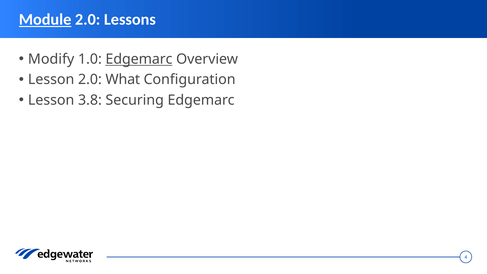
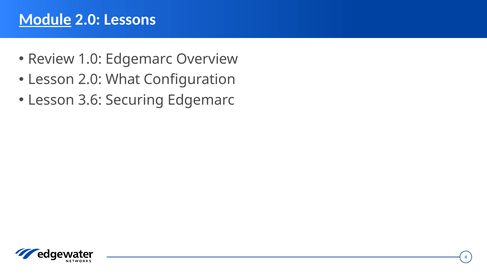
Modify: Modify -> Review
Edgemarc at (139, 59) underline: present -> none
3.8: 3.8 -> 3.6
